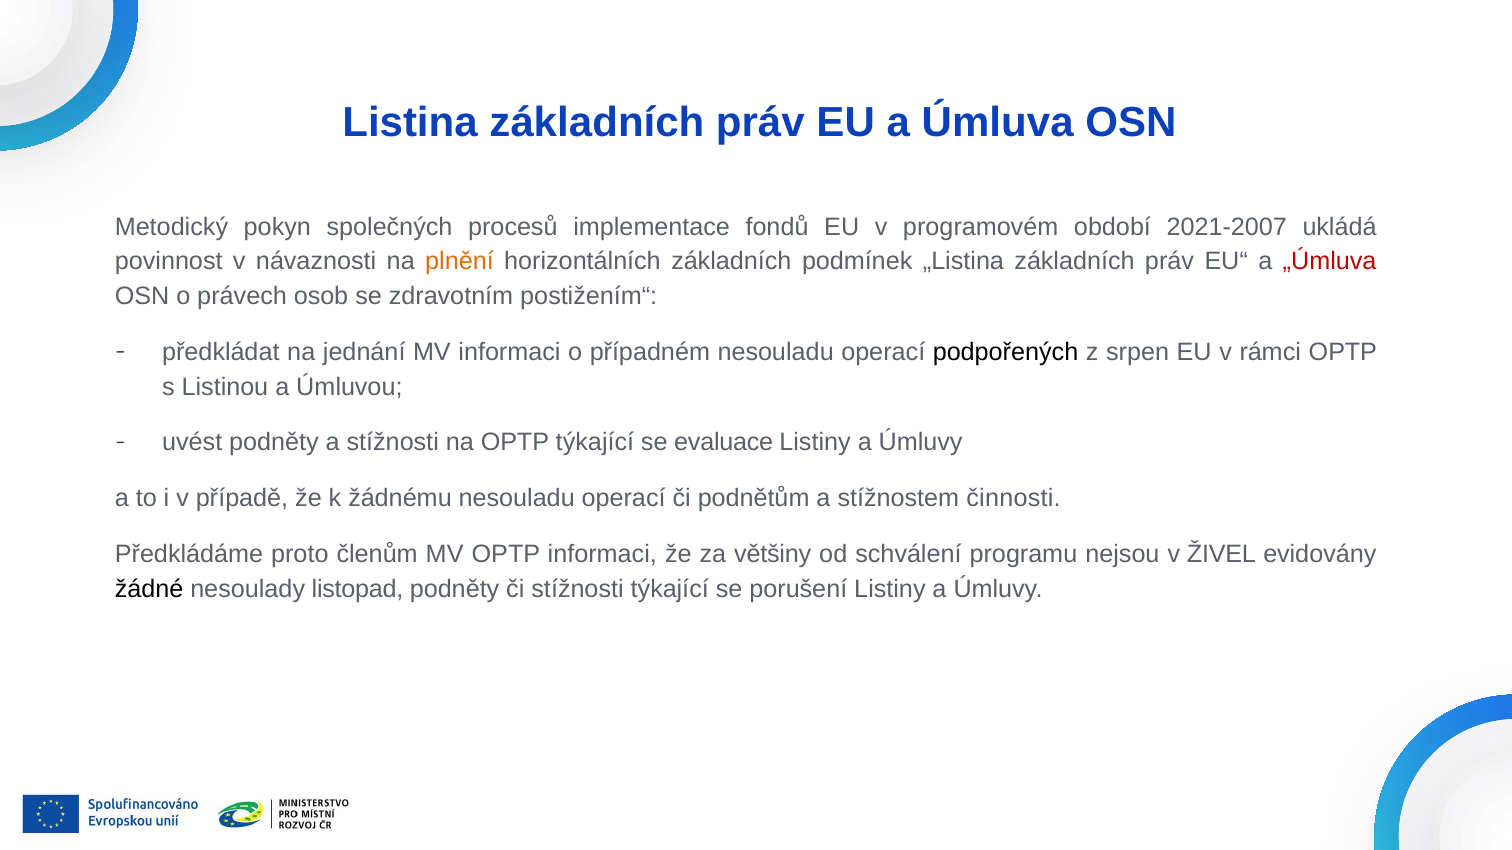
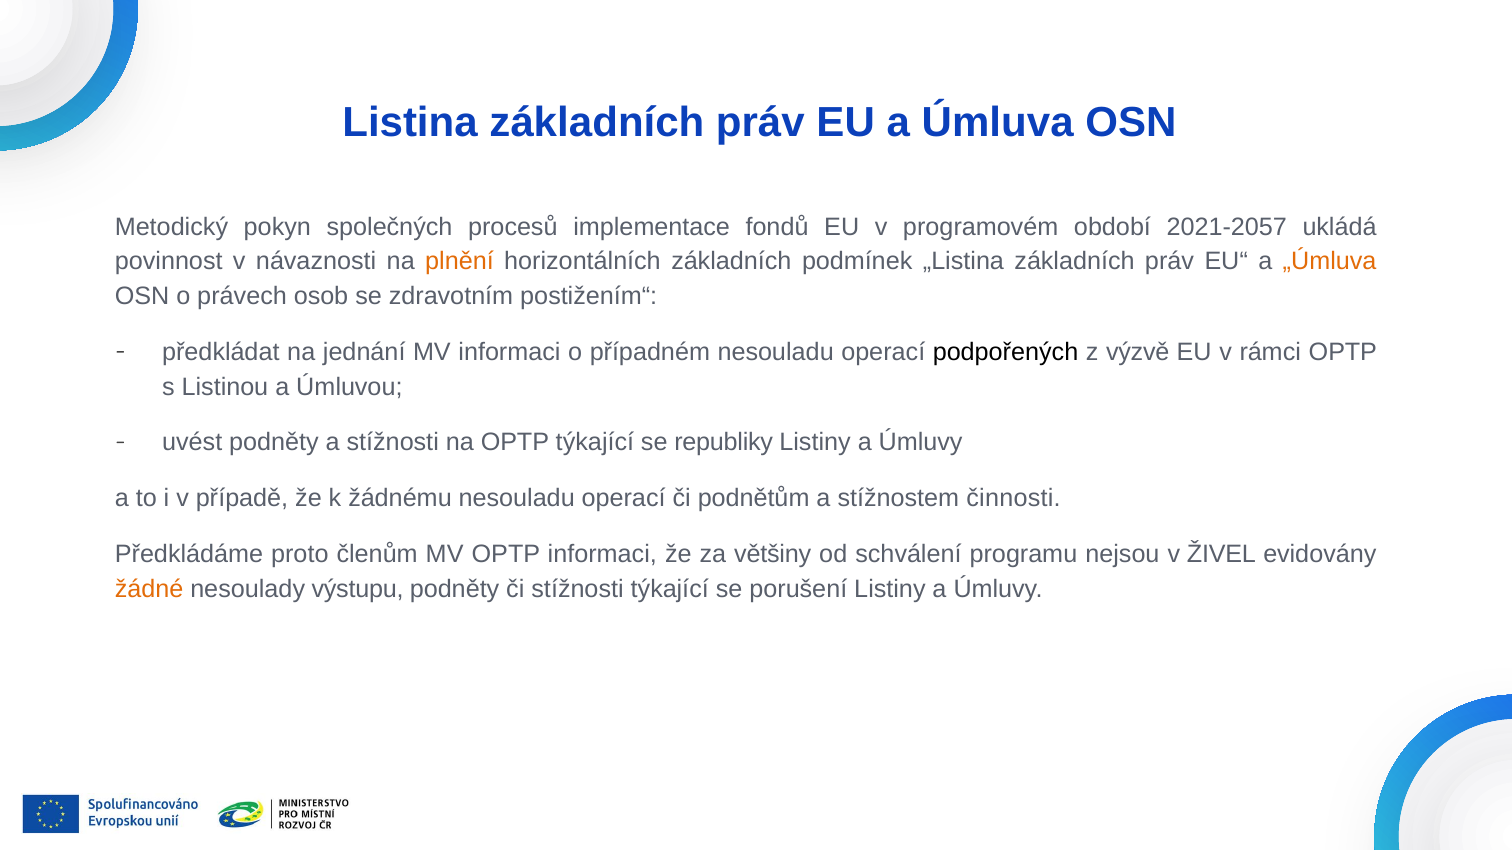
2021-2007: 2021-2007 -> 2021-2057
„Úmluva colour: red -> orange
srpen: srpen -> výzvě
evaluace: evaluace -> republiky
žádné colour: black -> orange
listopad: listopad -> výstupu
